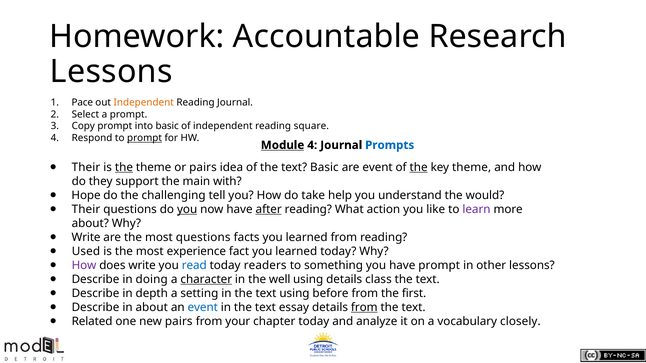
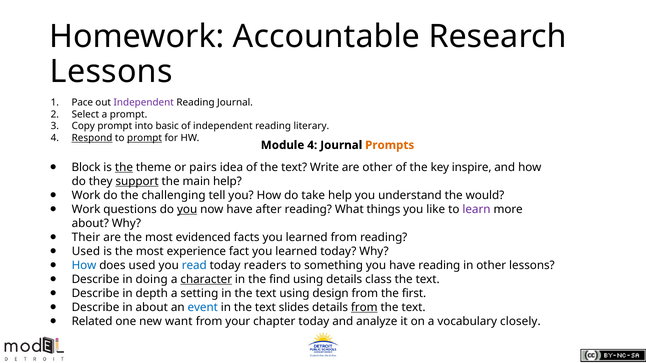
Independent at (144, 103) colour: orange -> purple
square: square -> literary
Respond underline: none -> present
Module underline: present -> none
Prompts colour: blue -> orange
Their at (86, 167): Their -> Block
text Basic: Basic -> Write
are event: event -> other
the at (419, 167) underline: present -> none
key theme: theme -> inspire
support underline: none -> present
main with: with -> help
Hope at (86, 195): Hope -> Work
Their at (86, 209): Their -> Work
after underline: present -> none
action: action -> things
Write at (86, 237): Write -> Their
most questions: questions -> evidenced
How at (84, 265) colour: purple -> blue
does write: write -> used
have prompt: prompt -> reading
well: well -> find
before: before -> design
essay: essay -> slides
new pairs: pairs -> want
